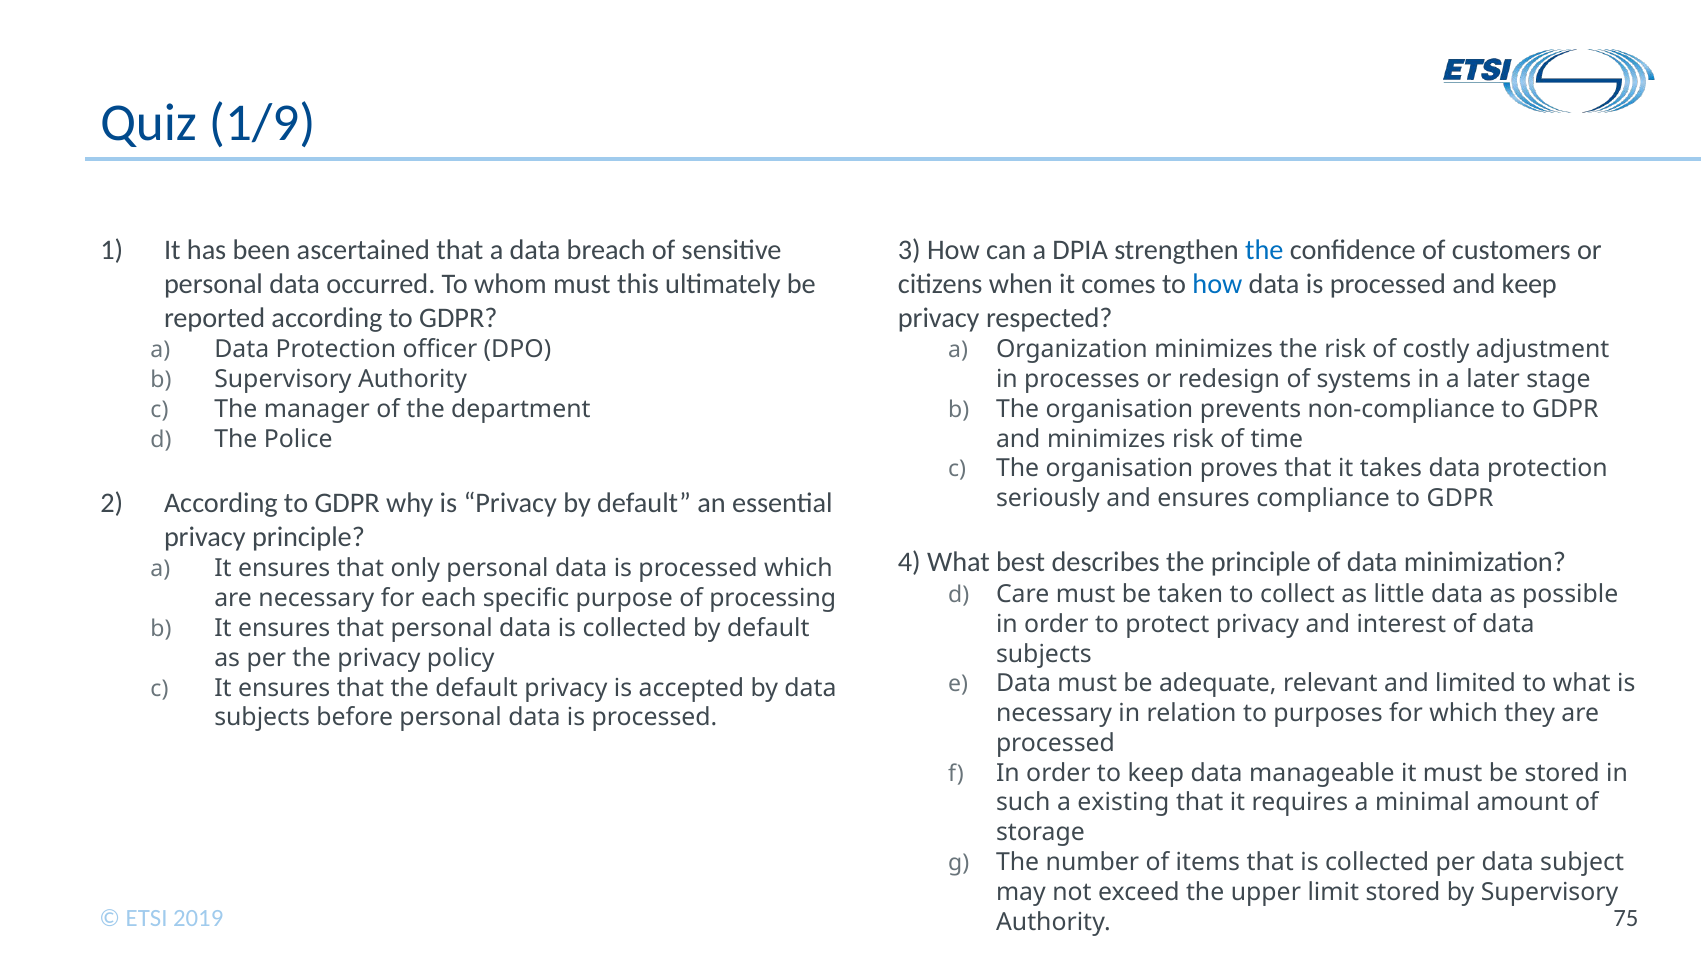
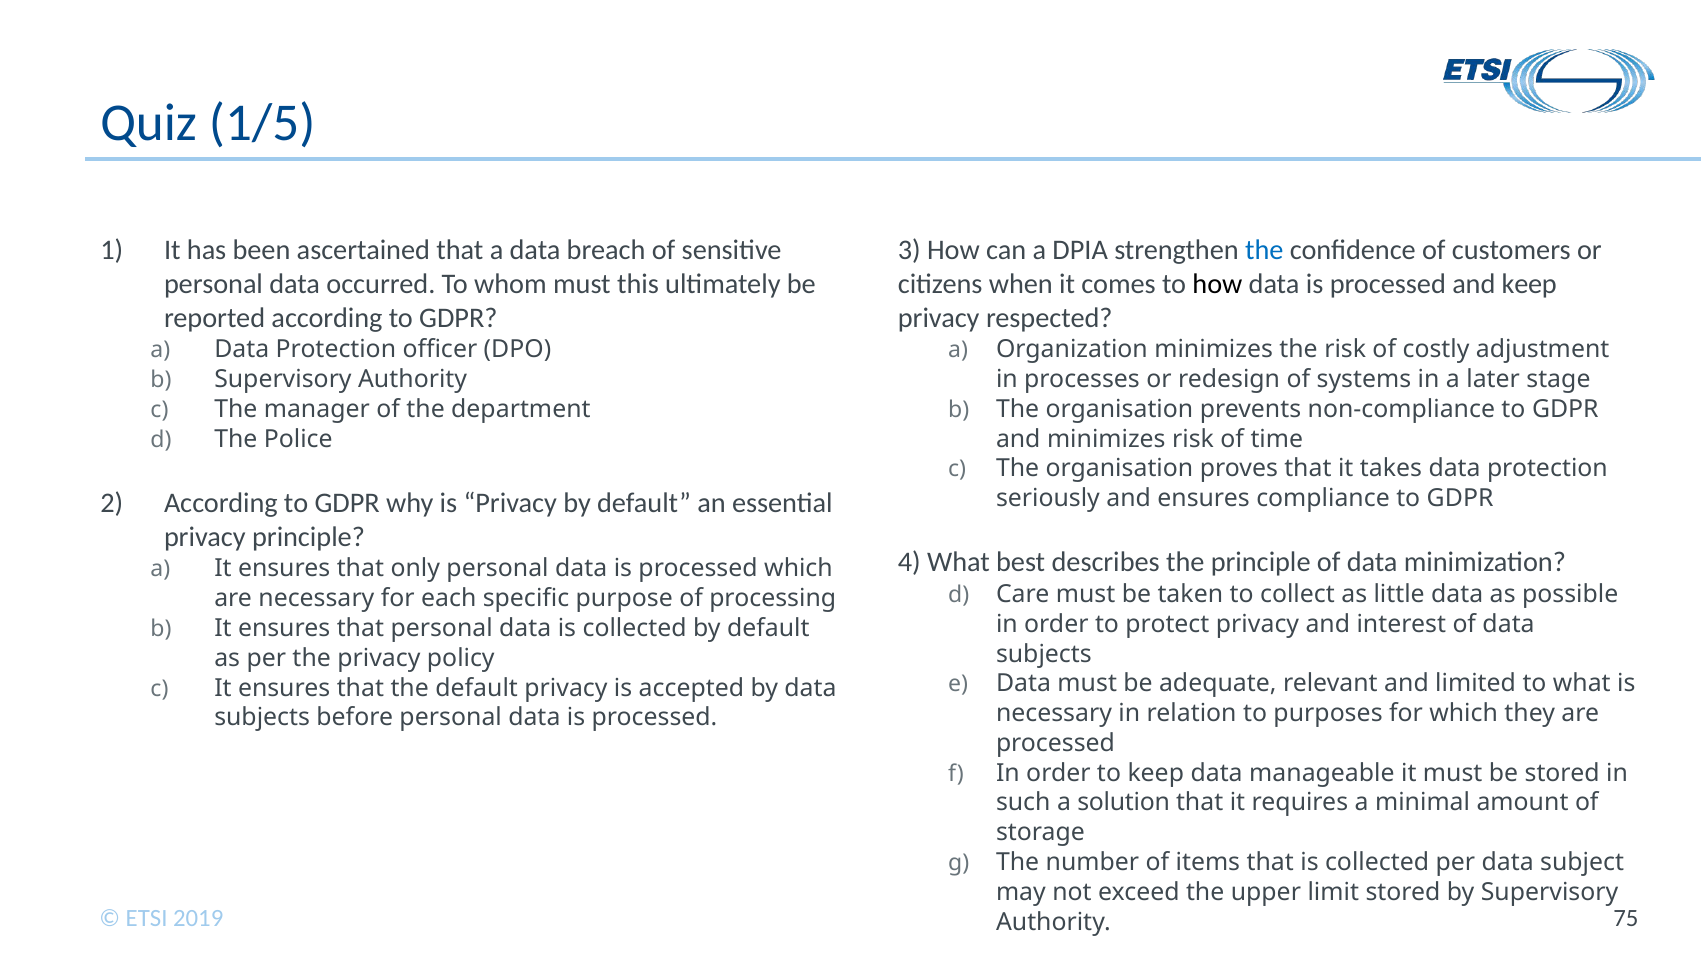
1/9: 1/9 -> 1/5
how at (1217, 284) colour: blue -> black
existing: existing -> solution
